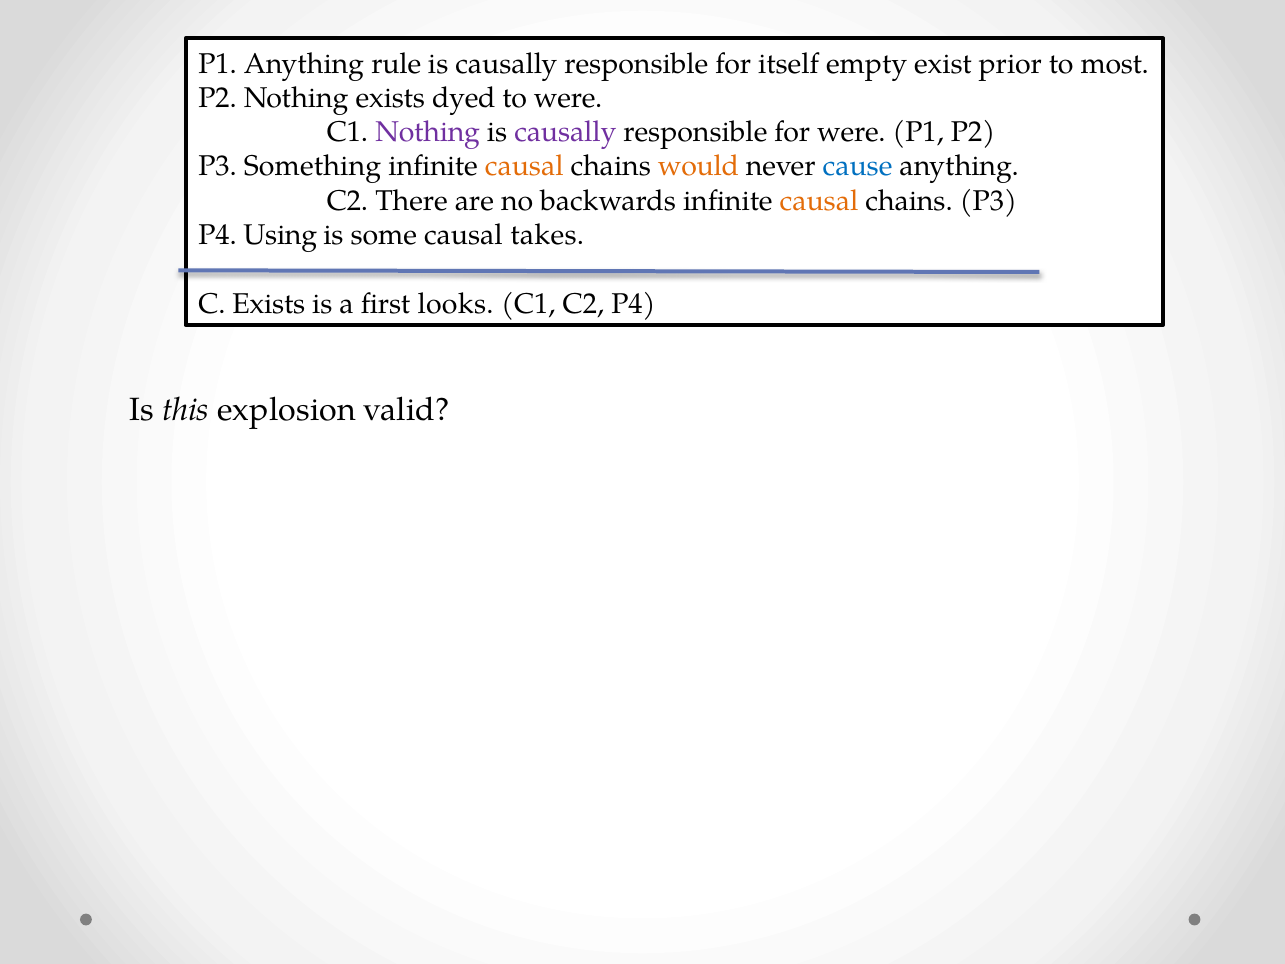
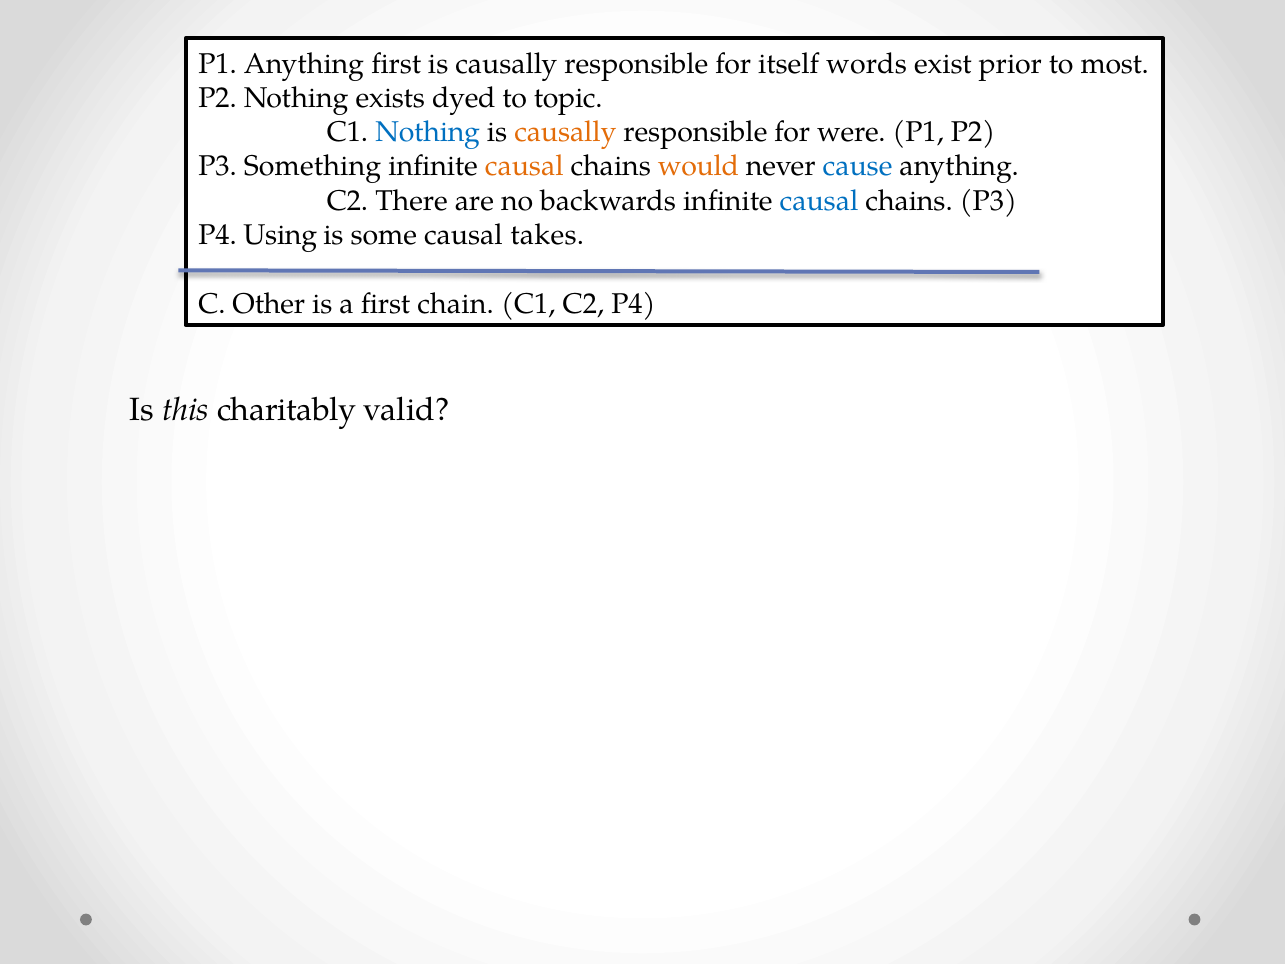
Anything rule: rule -> first
empty: empty -> words
to were: were -> topic
Nothing at (428, 132) colour: purple -> blue
causally at (565, 132) colour: purple -> orange
causal at (819, 201) colour: orange -> blue
C Exists: Exists -> Other
looks: looks -> chain
explosion: explosion -> charitably
